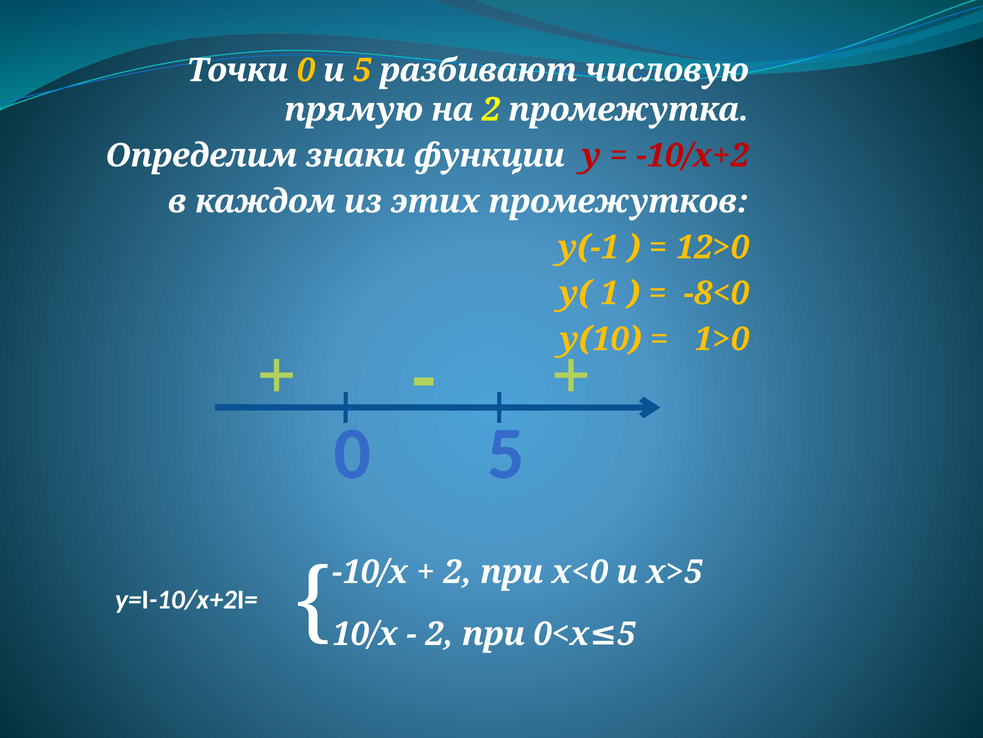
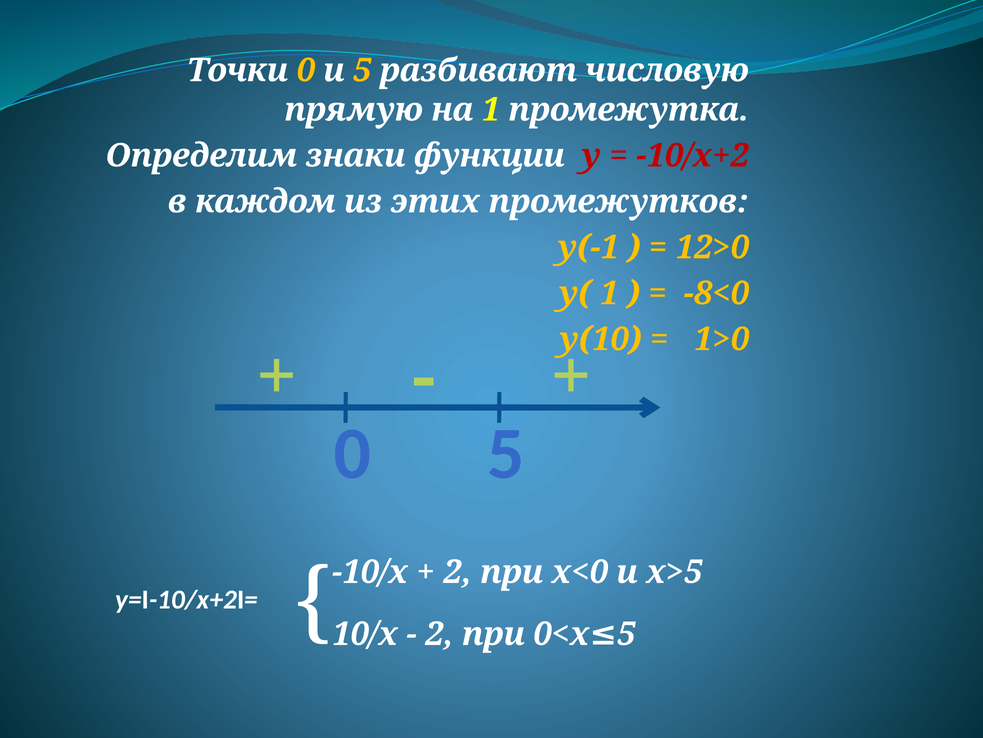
на 2: 2 -> 1
